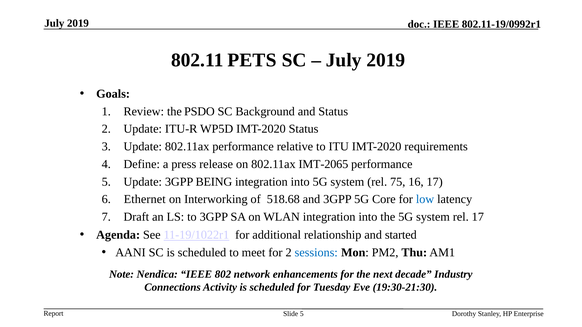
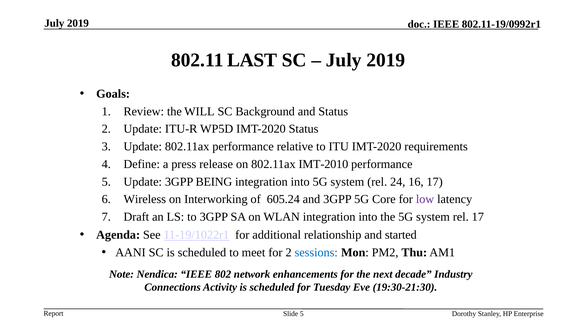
PETS: PETS -> LAST
PSDO: PSDO -> WILL
IMT-2065: IMT-2065 -> IMT-2010
75: 75 -> 24
Ethernet: Ethernet -> Wireless
518.68: 518.68 -> 605.24
low colour: blue -> purple
